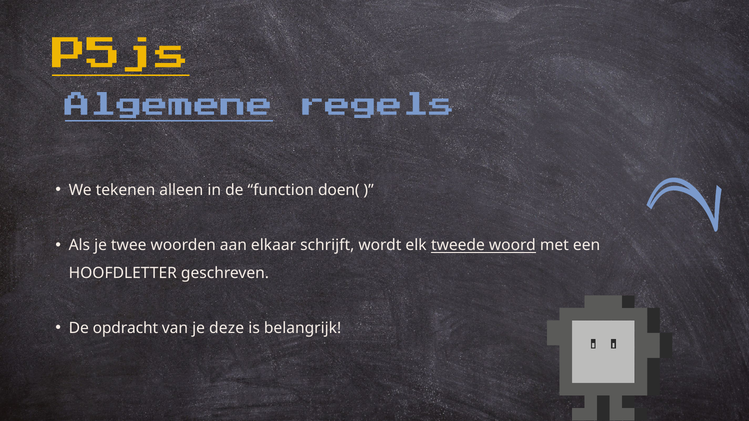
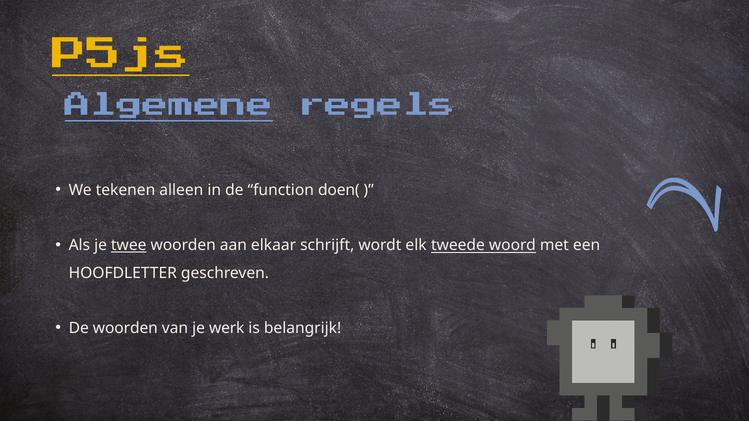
twee underline: none -> present
De opdracht: opdracht -> woorden
deze: deze -> werk
